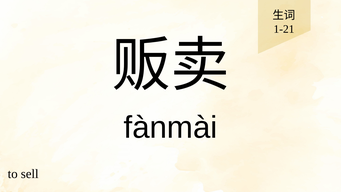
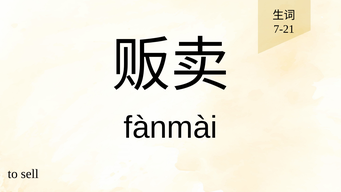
1-21: 1-21 -> 7-21
